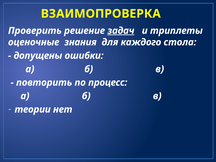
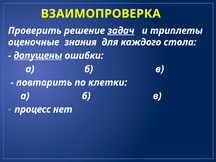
допущены underline: none -> present
процесс: процесс -> клетки
теории: теории -> процесс
